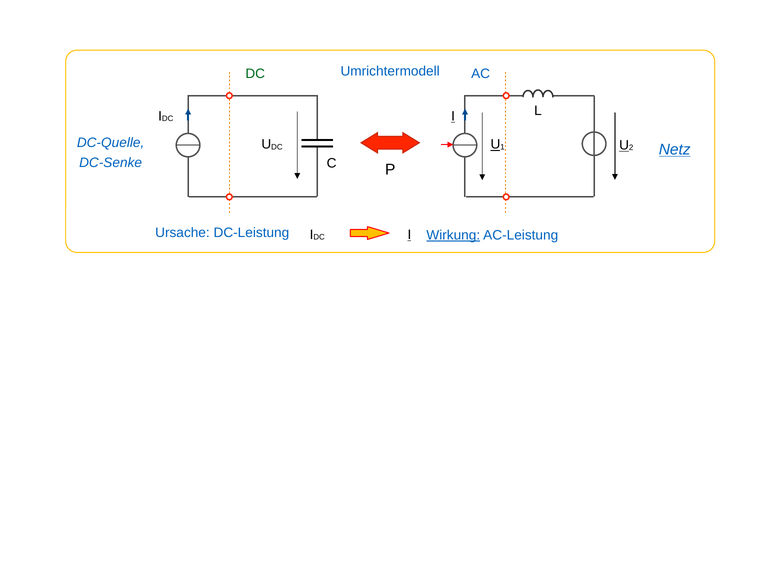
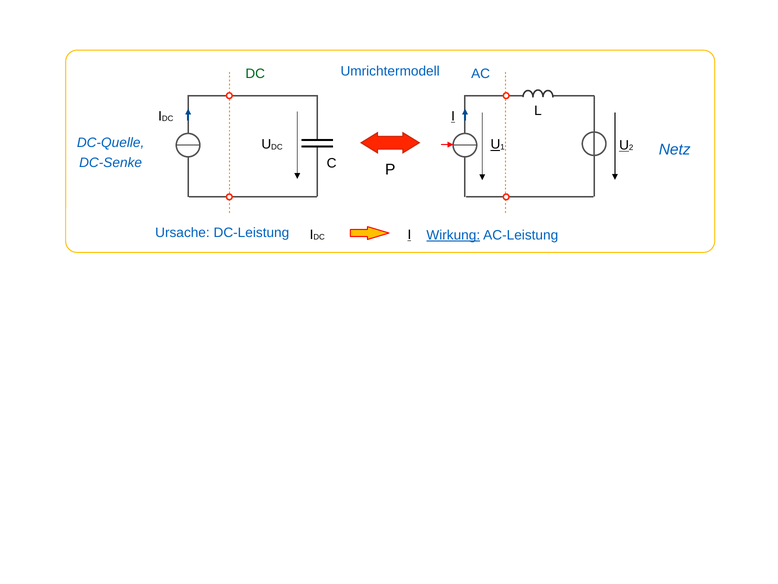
Netz underline: present -> none
